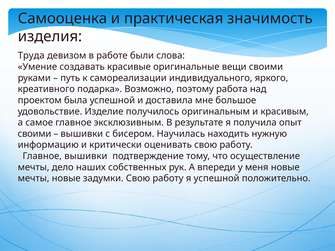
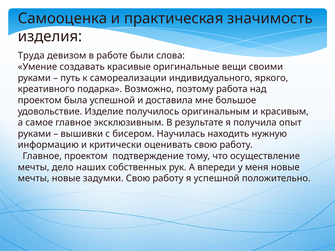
своими at (34, 134): своими -> руками
Главное вышивки: вышивки -> проектом
